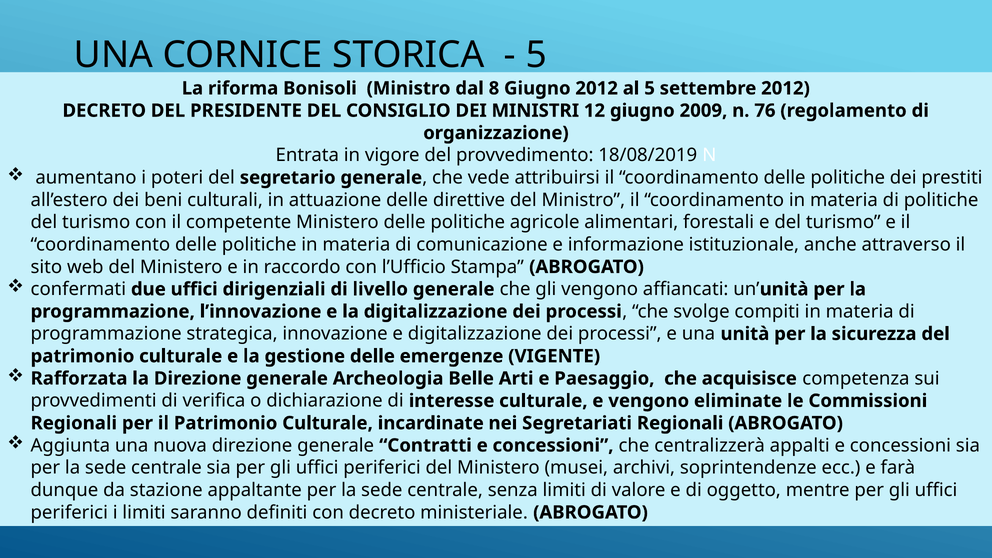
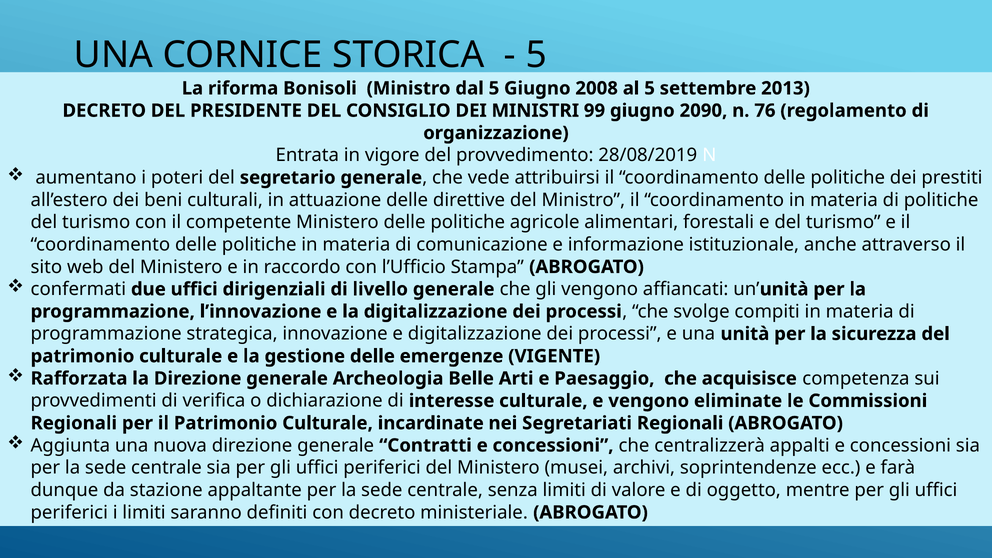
dal 8: 8 -> 5
Giugno 2012: 2012 -> 2008
settembre 2012: 2012 -> 2013
12: 12 -> 99
2009: 2009 -> 2090
18/08/2019: 18/08/2019 -> 28/08/2019
